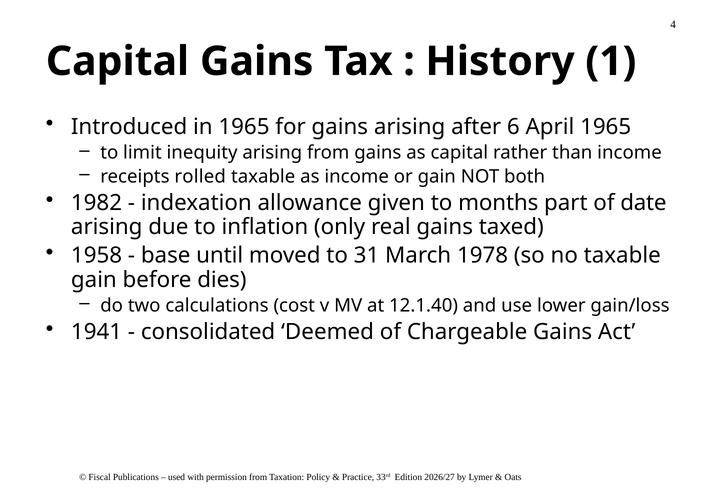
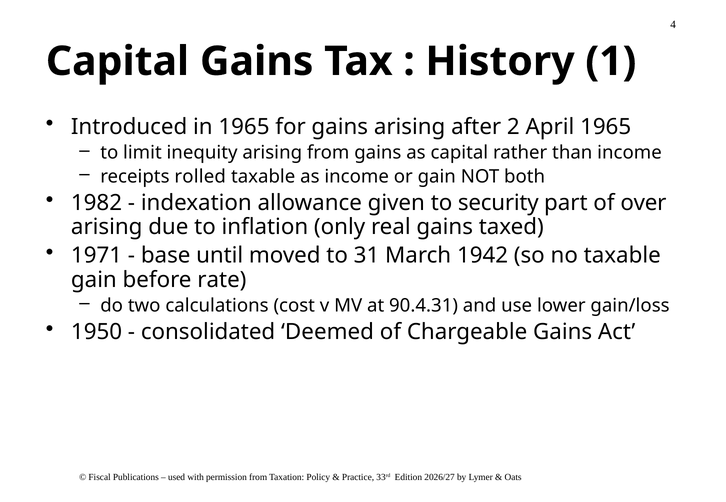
6: 6 -> 2
months: months -> security
date: date -> over
1958: 1958 -> 1971
1978: 1978 -> 1942
dies: dies -> rate
12.1.40: 12.1.40 -> 90.4.31
1941: 1941 -> 1950
